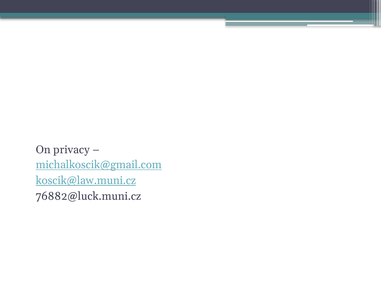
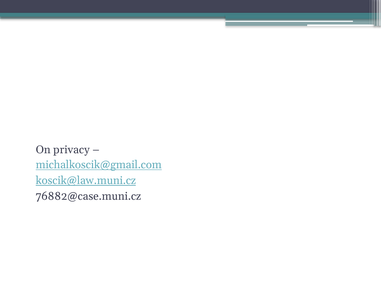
76882@luck.muni.cz: 76882@luck.muni.cz -> 76882@case.muni.cz
